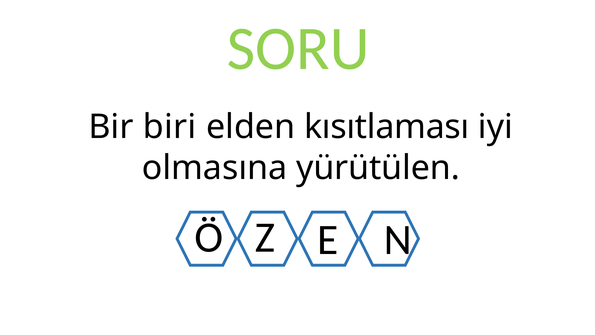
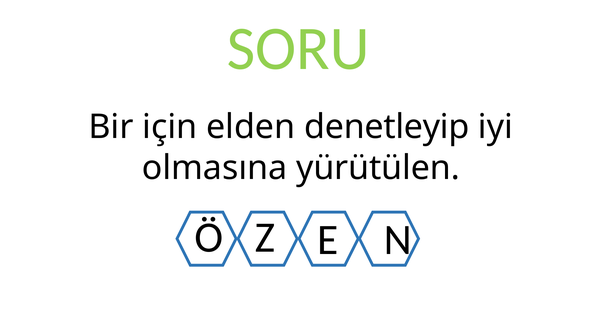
biri: biri -> için
kısıtlaması: kısıtlaması -> denetleyip
